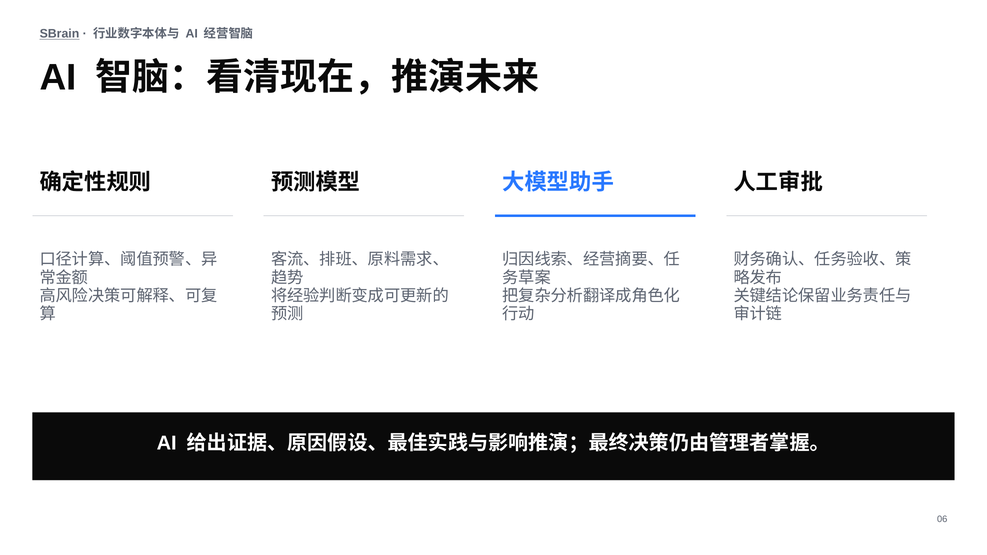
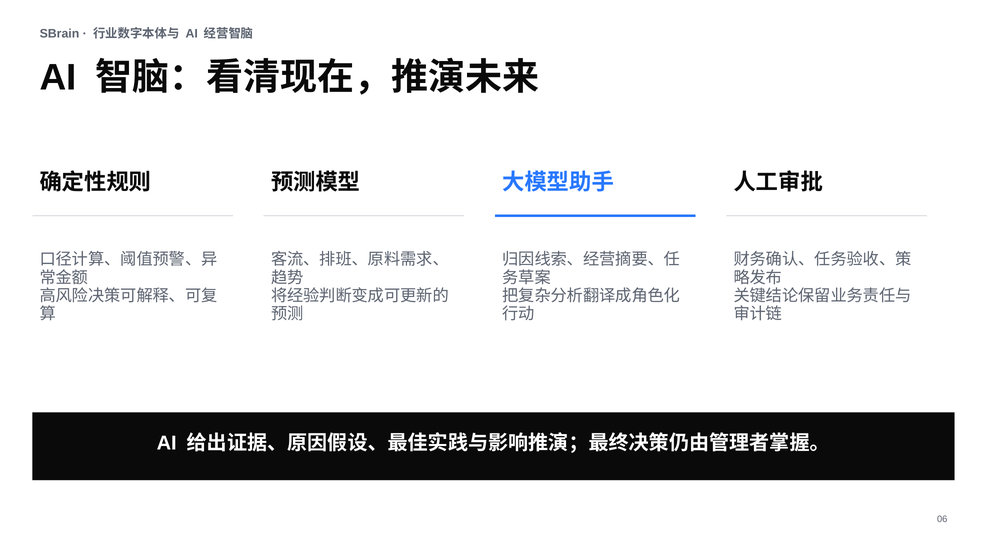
SBrain underline: present -> none
